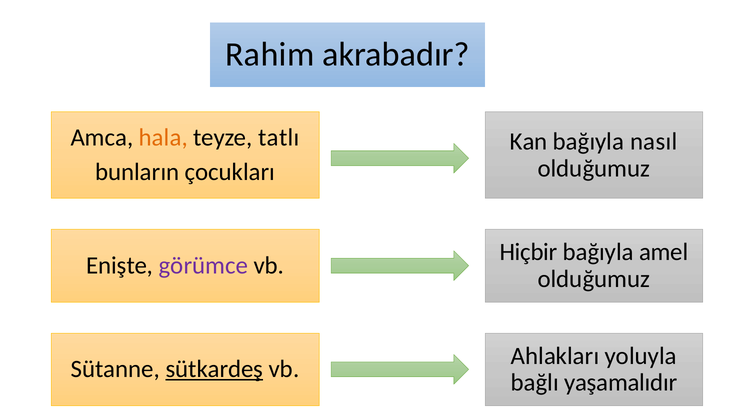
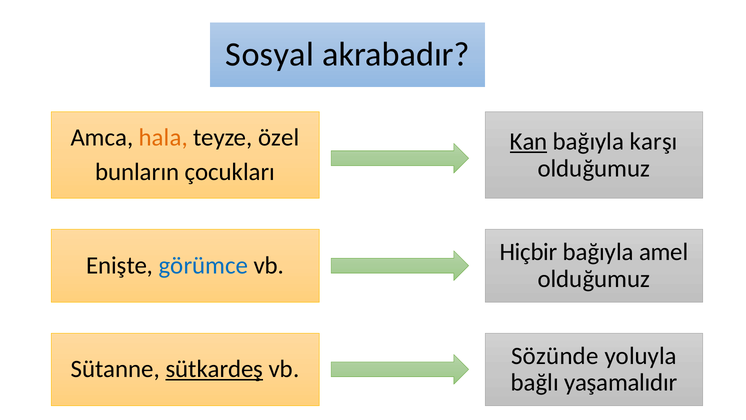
Rahim: Rahim -> Sosyal
tatlı: tatlı -> özel
Kan underline: none -> present
nasıl: nasıl -> karşı
görümce colour: purple -> blue
Ahlakları: Ahlakları -> Sözünde
